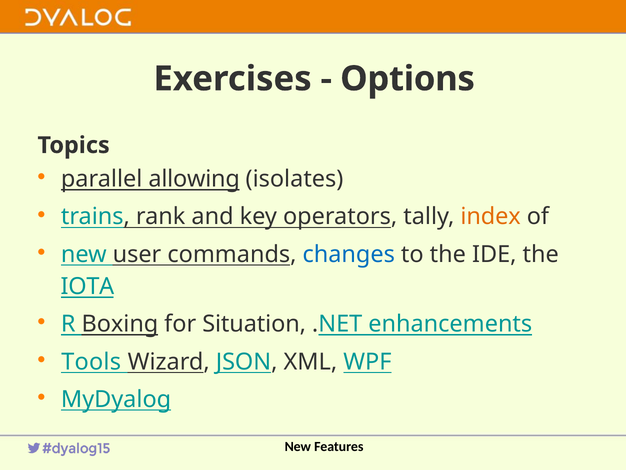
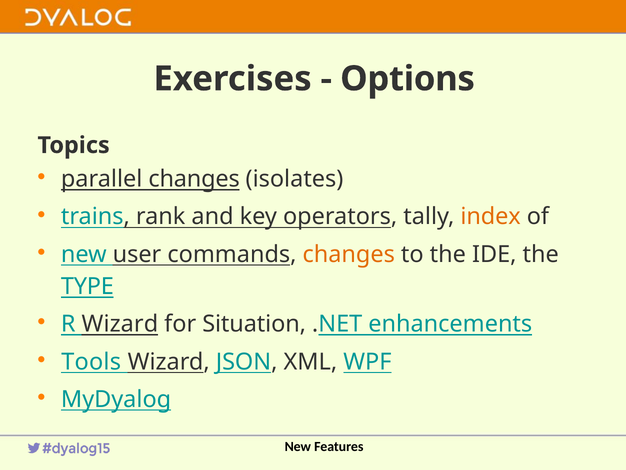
parallel allowing: allowing -> changes
changes at (349, 254) colour: blue -> orange
IOTA: IOTA -> TYPE
R Boxing: Boxing -> Wizard
